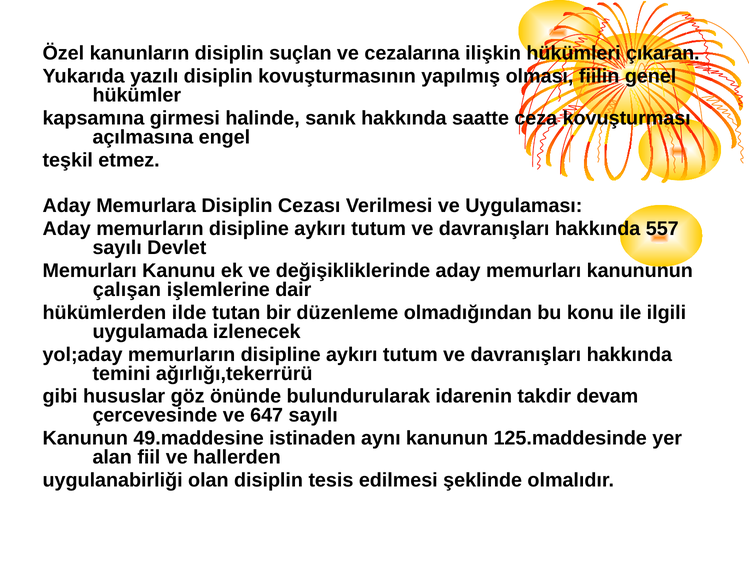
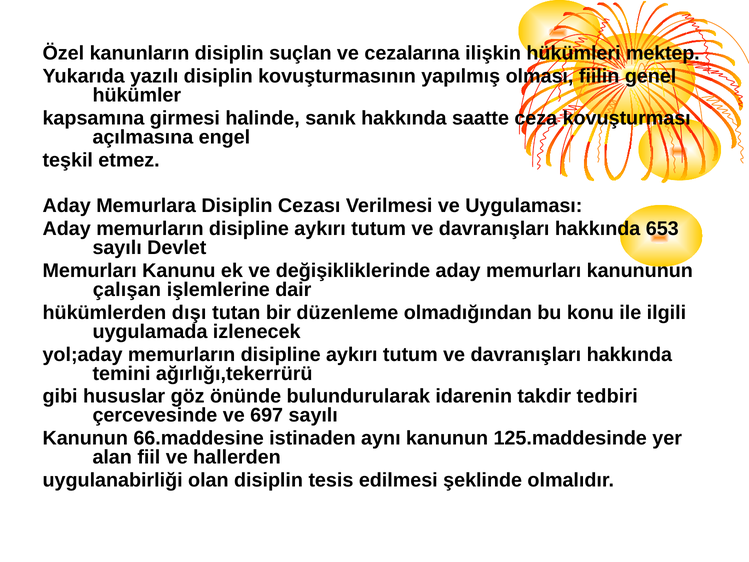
çıkaran: çıkaran -> mektep
557: 557 -> 653
ilde: ilde -> dışı
devam: devam -> tedbiri
647: 647 -> 697
49.maddesine: 49.maddesine -> 66.maddesine
